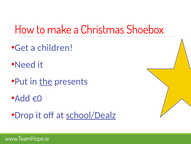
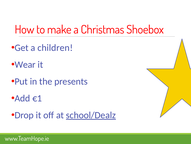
Need: Need -> Wear
the underline: present -> none
€0: €0 -> €1
